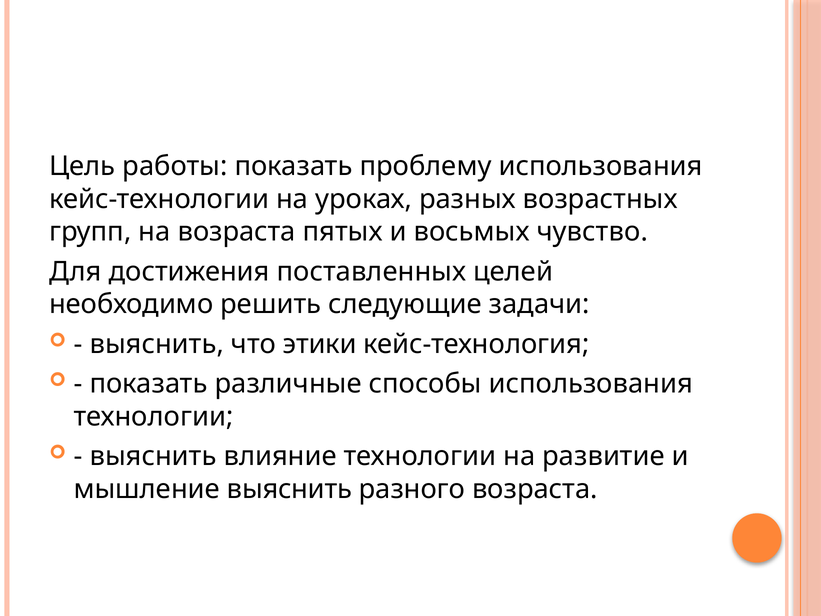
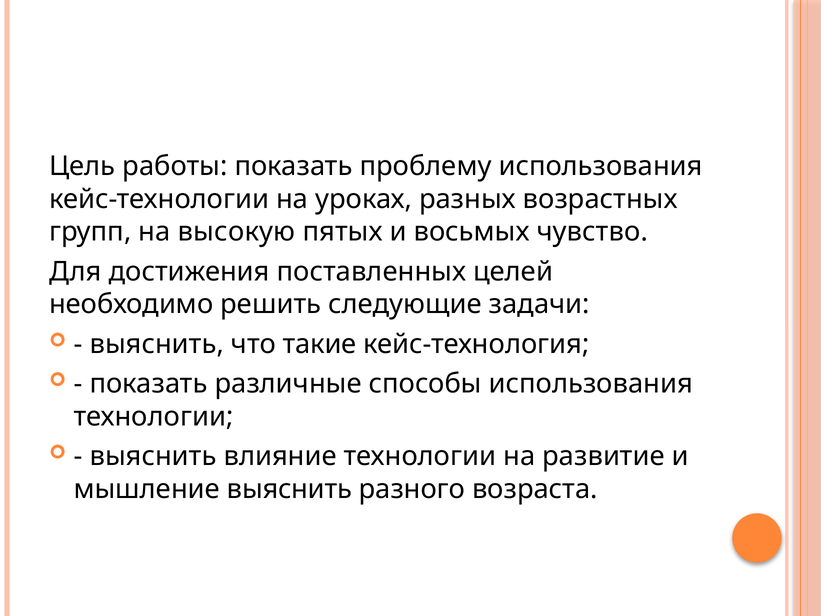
на возраста: возраста -> высокую
этики: этики -> такие
